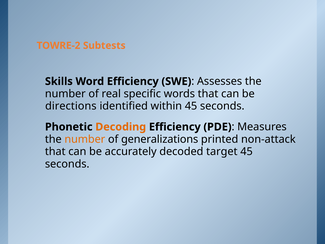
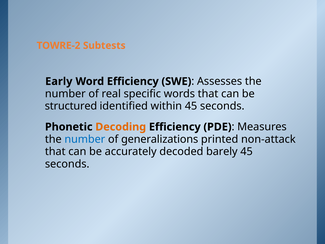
Skills: Skills -> Early
directions: directions -> structured
number at (85, 139) colour: orange -> blue
target: target -> barely
